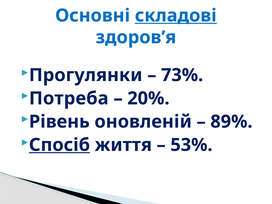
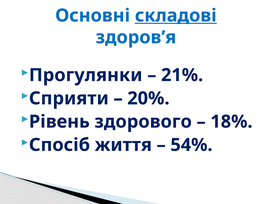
73%: 73% -> 21%
Потреба: Потреба -> Сприяти
оновленій: оновленій -> здорового
89%: 89% -> 18%
Спосіб underline: present -> none
53%: 53% -> 54%
